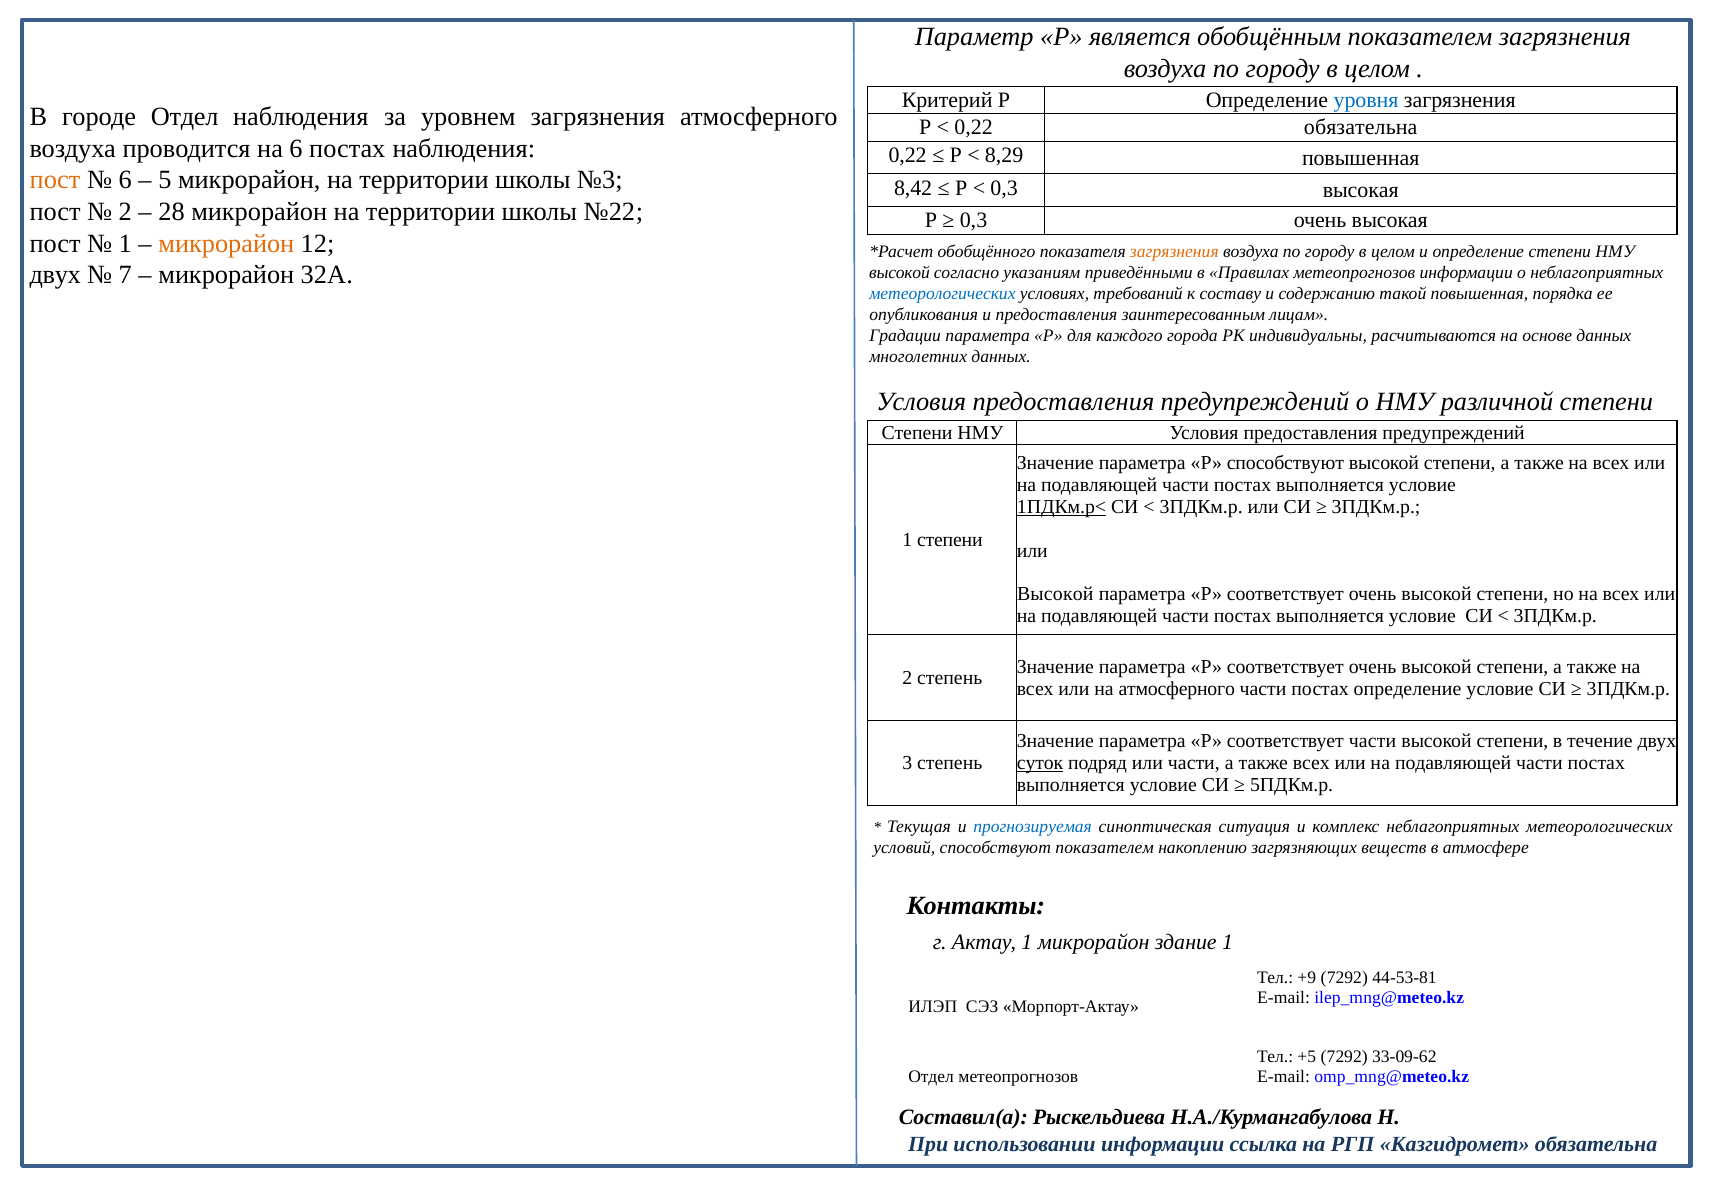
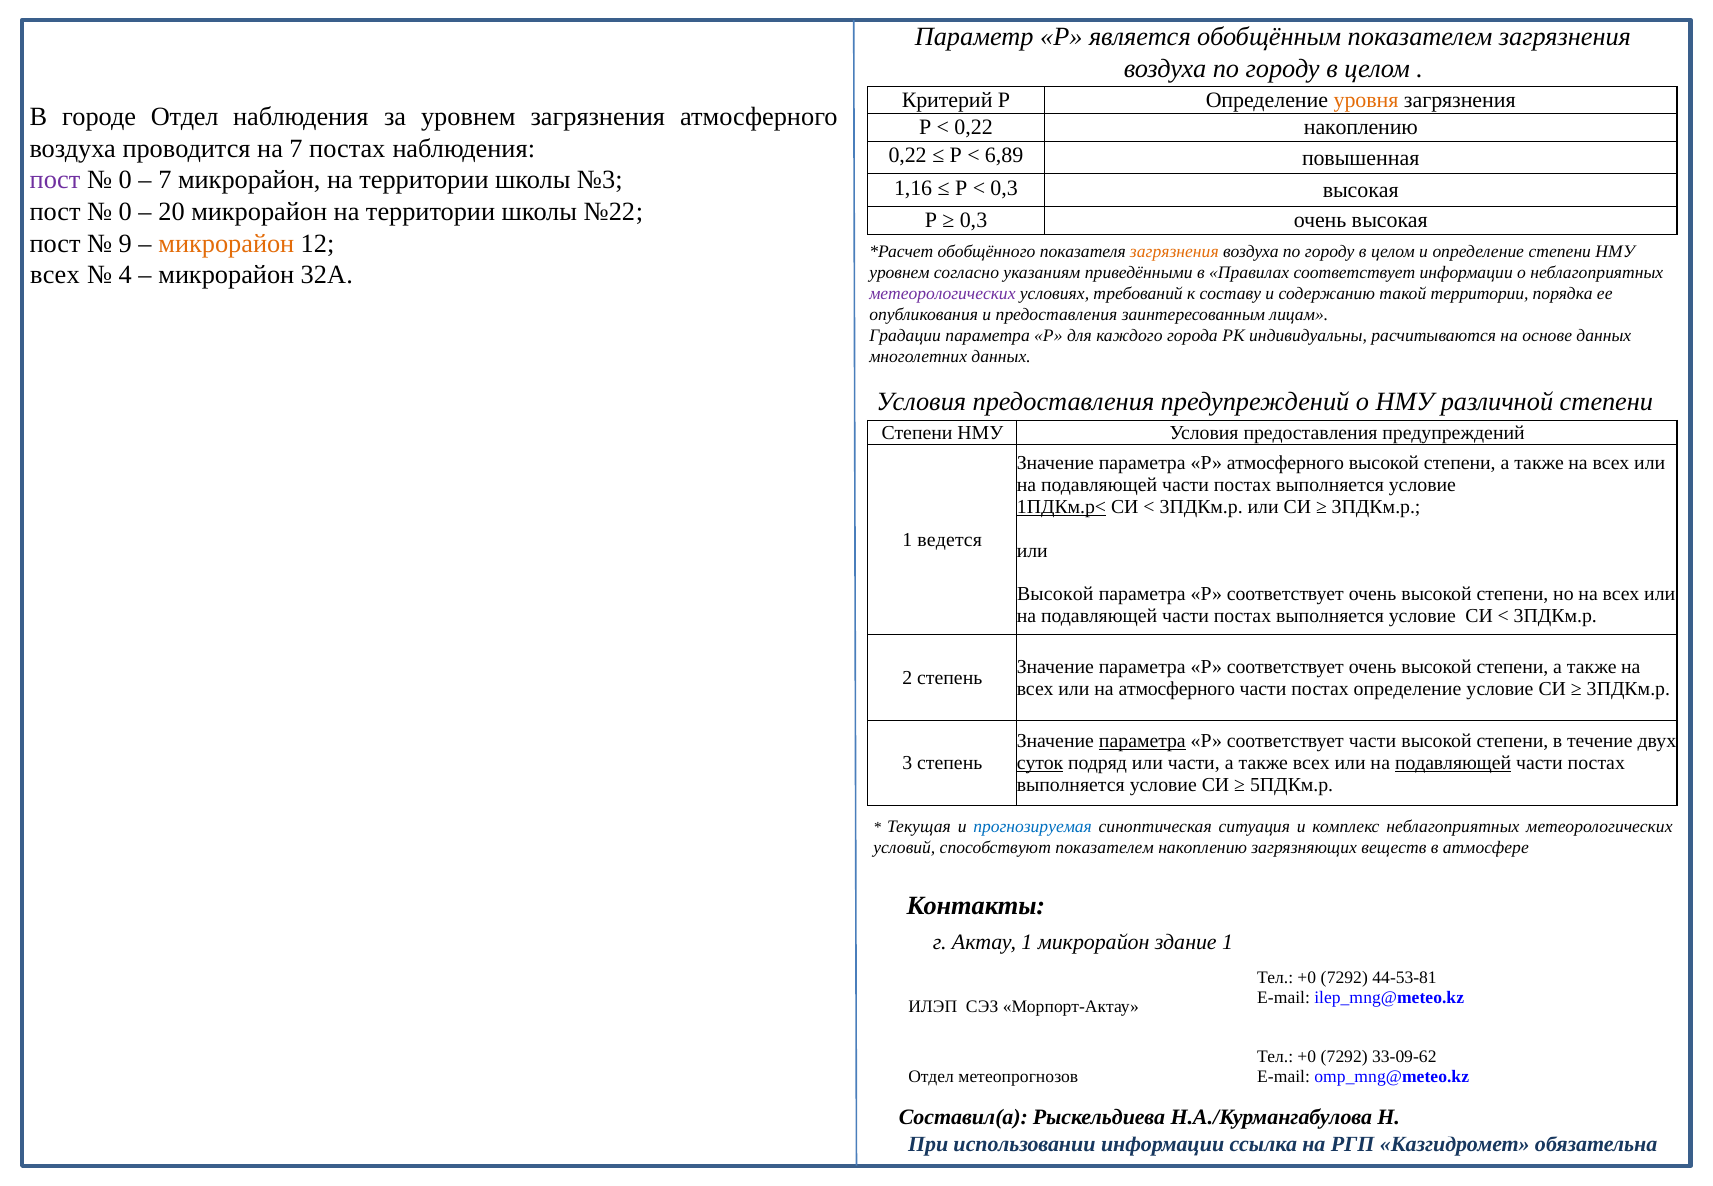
уровня colour: blue -> orange
0,22 обязательна: обязательна -> накоплению
на 6: 6 -> 7
8,29: 8,29 -> 6,89
пост at (55, 180) colour: orange -> purple
6 at (125, 180): 6 -> 0
5 at (165, 180): 5 -> 7
8,42: 8,42 -> 1,16
2 at (125, 212): 2 -> 0
28: 28 -> 20
1 at (125, 243): 1 -> 9
двух at (55, 275): двух -> всех
7: 7 -> 4
высокой at (899, 273): высокой -> уровнем
Правилах метеопрогнозов: метеопрогнозов -> соответствует
метеорологических at (942, 294) colour: blue -> purple
такой повышенная: повышенная -> территории
Р способствуют: способствуют -> атмосферного
1 степени: степени -> ведется
параметра at (1142, 741) underline: none -> present
подавляющей at (1453, 763) underline: none -> present
+9 at (1307, 978): +9 -> +0
+5 at (1307, 1057): +5 -> +0
